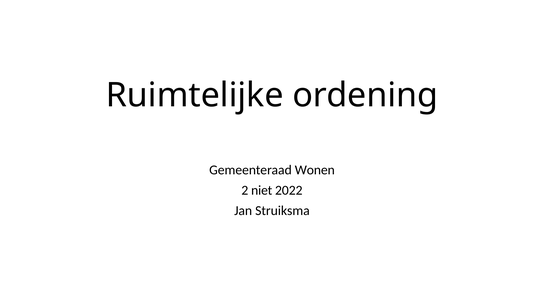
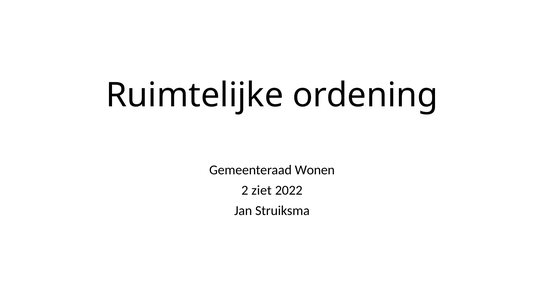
niet: niet -> ziet
